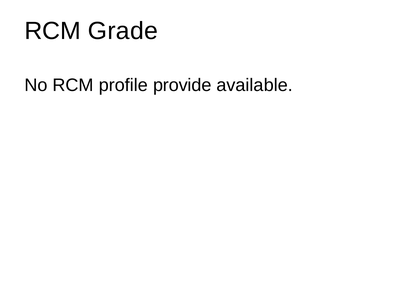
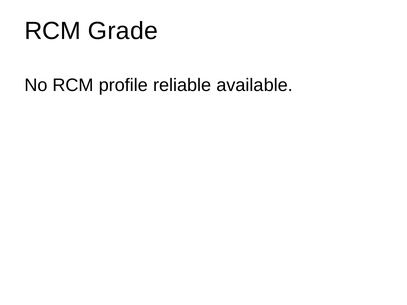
provide: provide -> reliable
